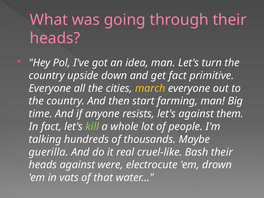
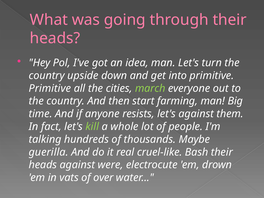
get fact: fact -> into
Everyone at (50, 88): Everyone -> Primitive
march colour: yellow -> light green
that: that -> over
